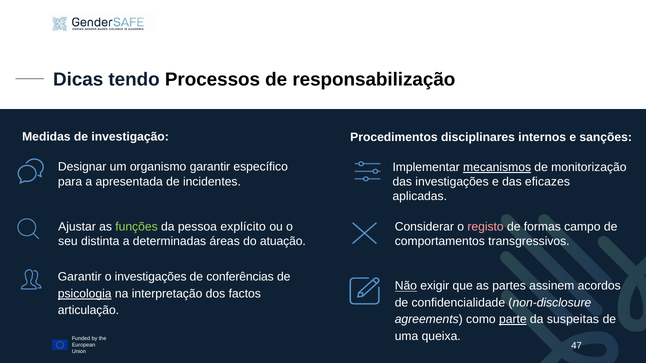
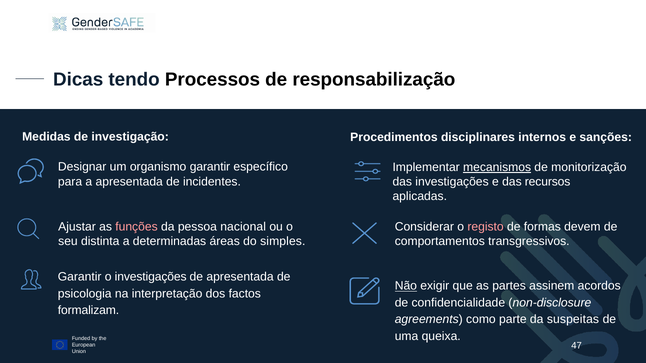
eficazes: eficazes -> recursos
campo: campo -> devem
funções colour: light green -> pink
explícito: explícito -> nacional
atuação: atuação -> simples
de conferências: conferências -> apresentada
psicologia underline: present -> none
articulação: articulação -> formalizam
parte underline: present -> none
